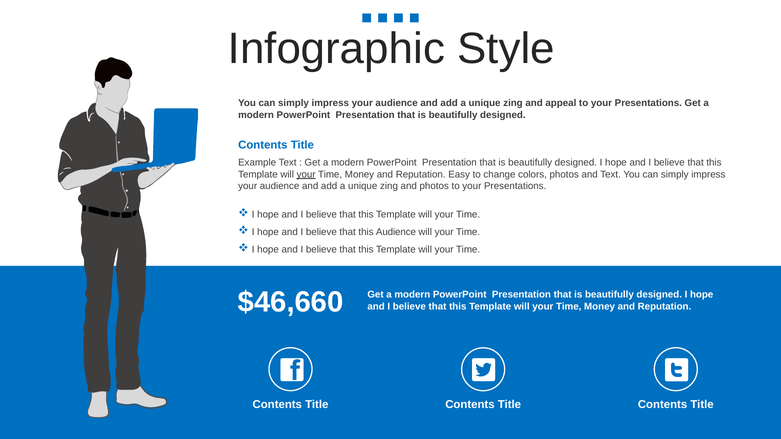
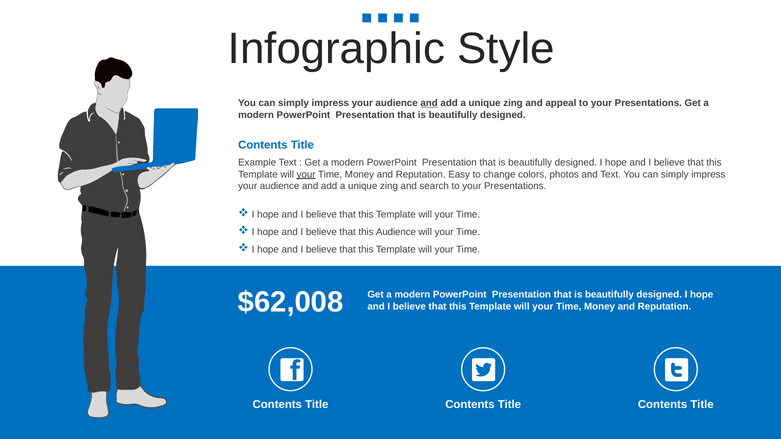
and at (429, 103) underline: none -> present
and photos: photos -> search
$46,660: $46,660 -> $62,008
